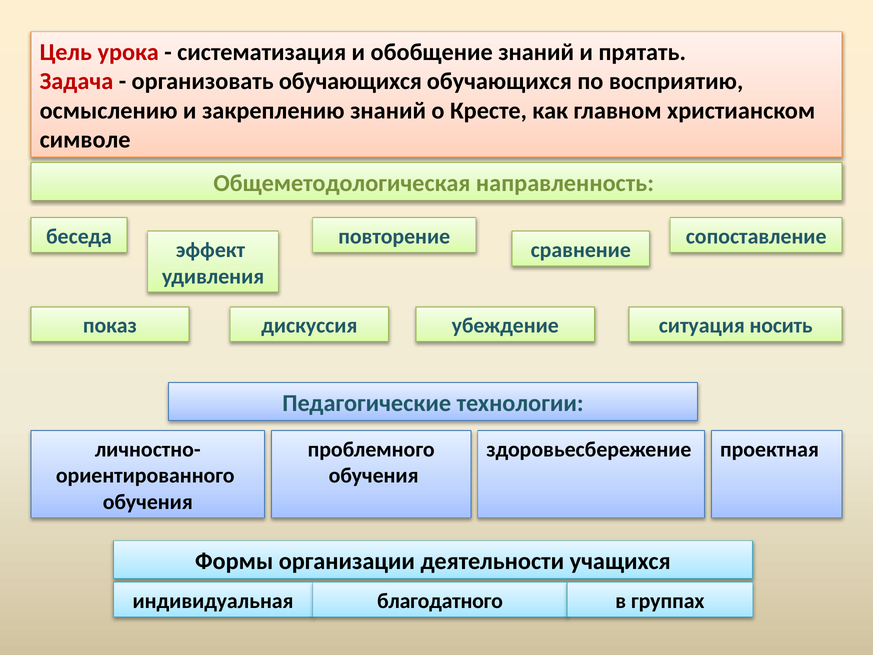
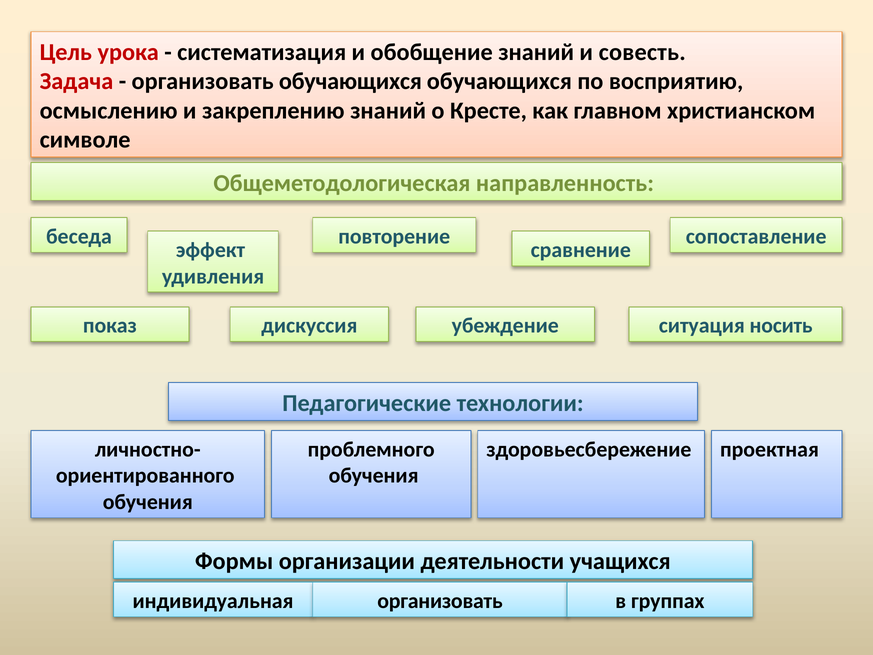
прятать: прятать -> совесть
индивидуальная благодатного: благодатного -> организовать
